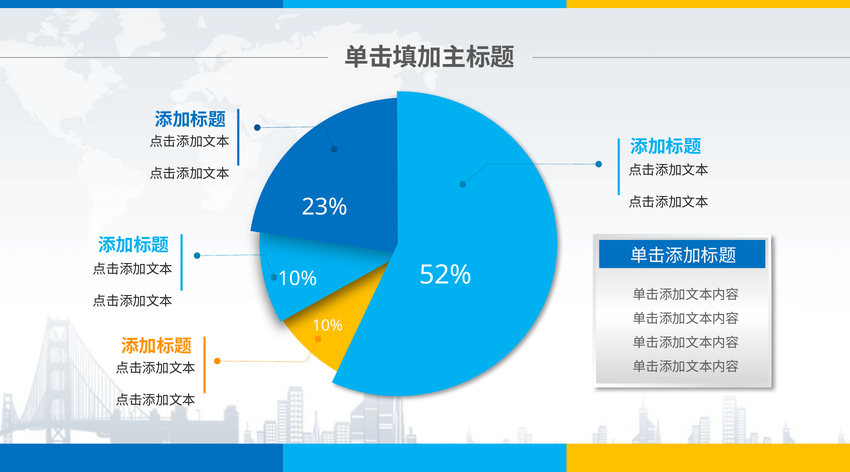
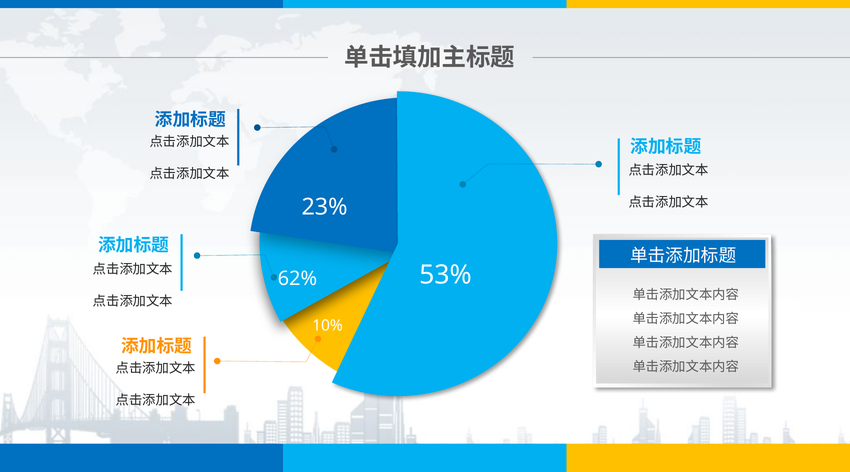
52%: 52% -> 53%
10% at (297, 279): 10% -> 62%
